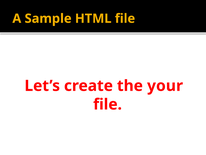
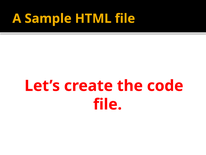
your: your -> code
